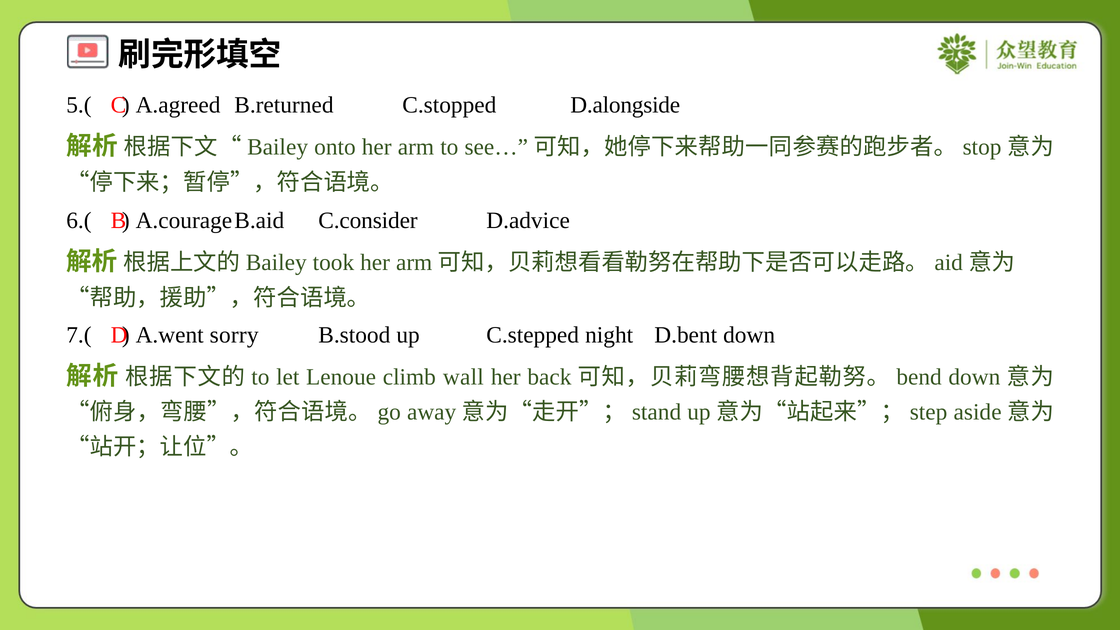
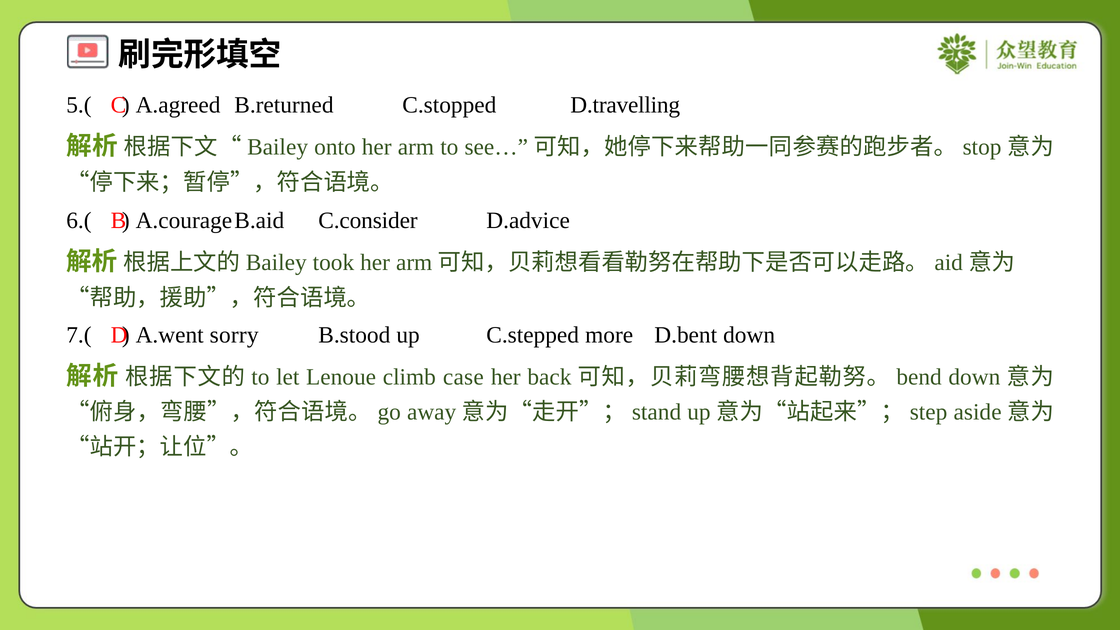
D.alongside: D.alongside -> D.travelling
night: night -> more
wall: wall -> case
